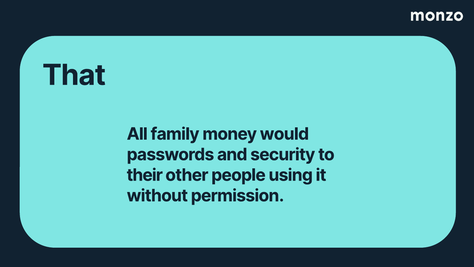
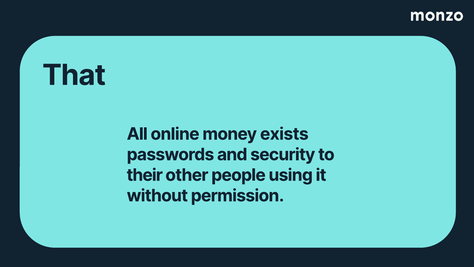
family: family -> online
would: would -> exists
